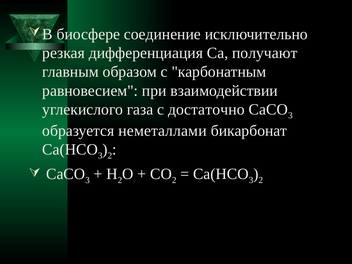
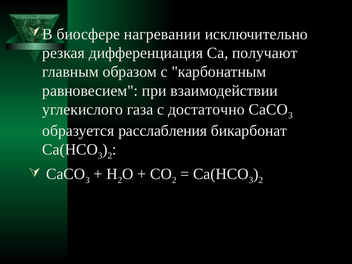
соединение: соединение -> нагревании
неметаллами: неметаллами -> расслабления
